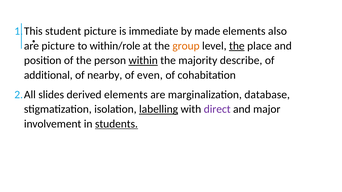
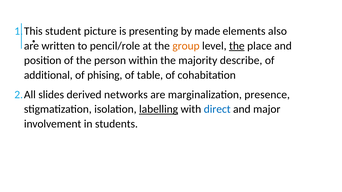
immediate: immediate -> presenting
picture at (58, 46): picture -> written
within/role: within/role -> pencil/role
within underline: present -> none
nearby: nearby -> phising
even: even -> table
derived elements: elements -> networks
database: database -> presence
direct colour: purple -> blue
students underline: present -> none
